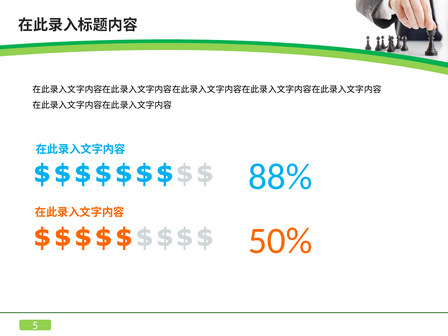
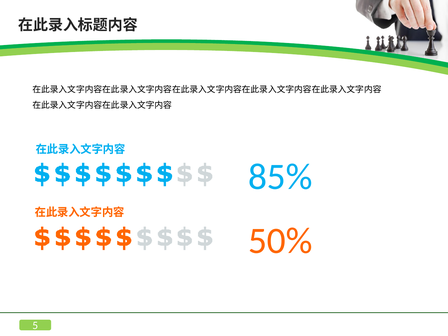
88%: 88% -> 85%
